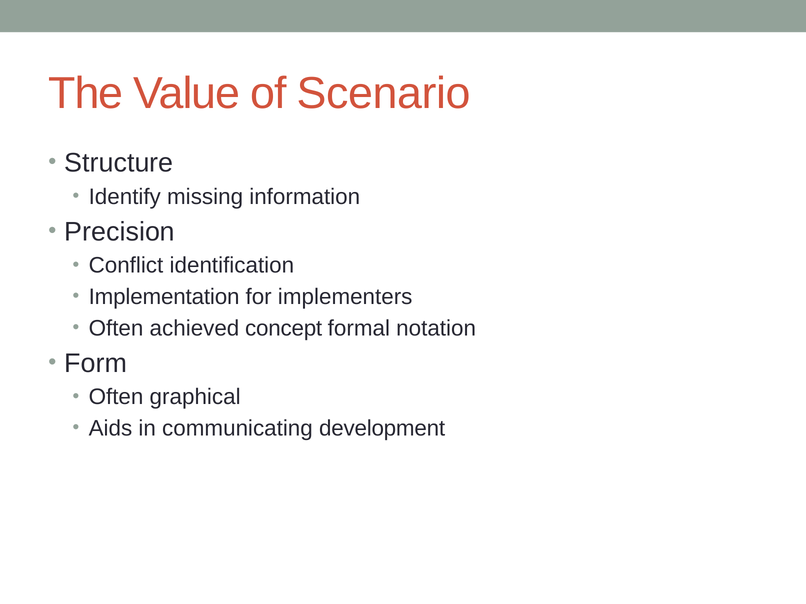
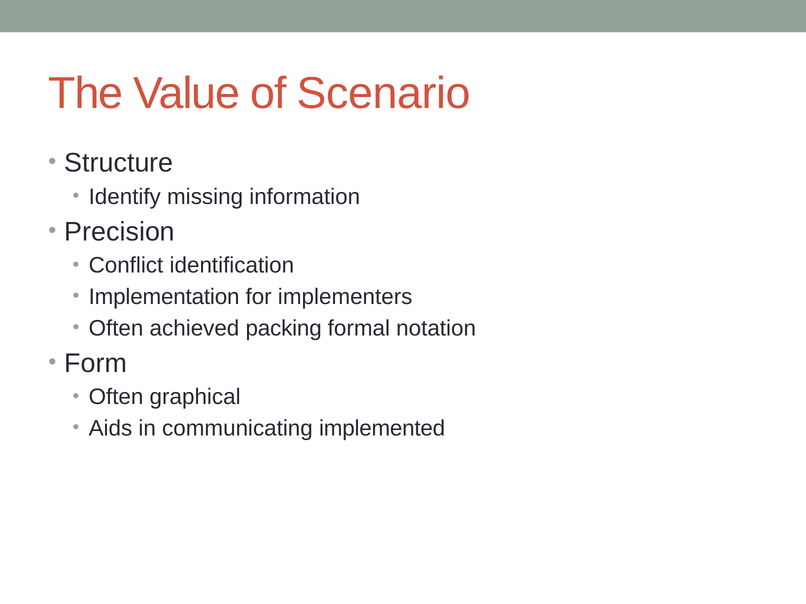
concept: concept -> packing
development: development -> implemented
